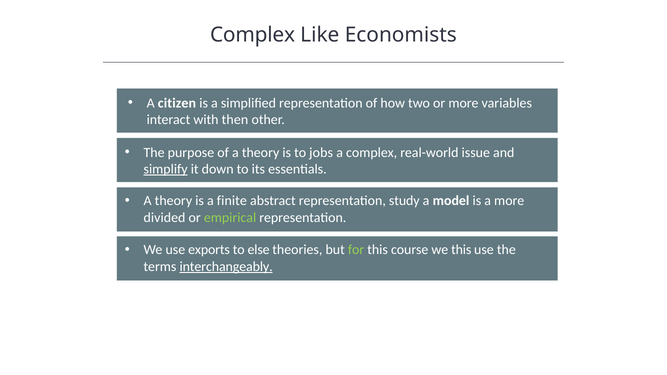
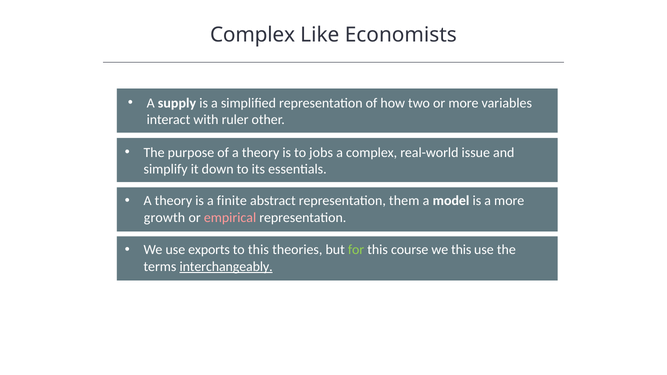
citizen: citizen -> supply
then: then -> ruler
simplify underline: present -> none
study: study -> them
divided: divided -> growth
empirical colour: light green -> pink
to else: else -> this
